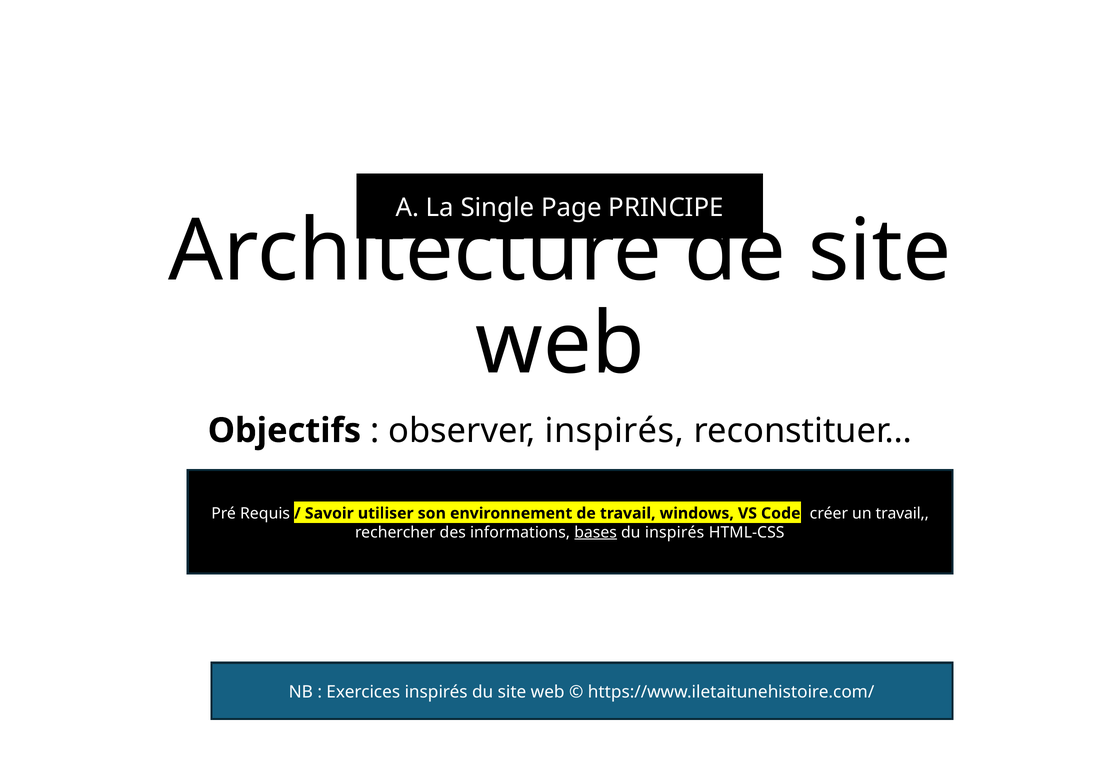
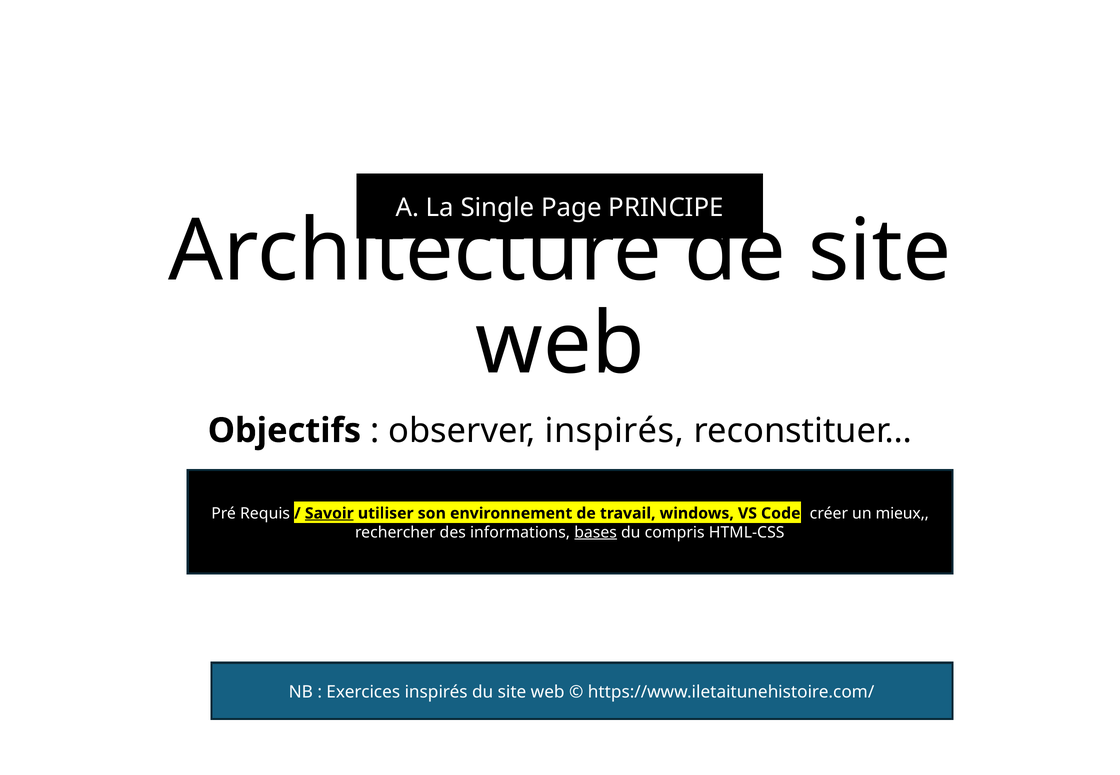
Savoir underline: none -> present
un travail: travail -> mieux
du inspirés: inspirés -> compris
